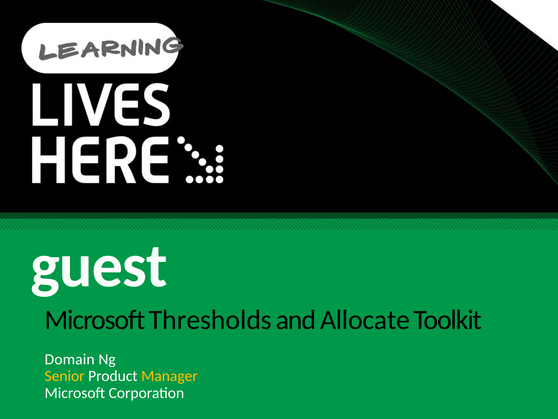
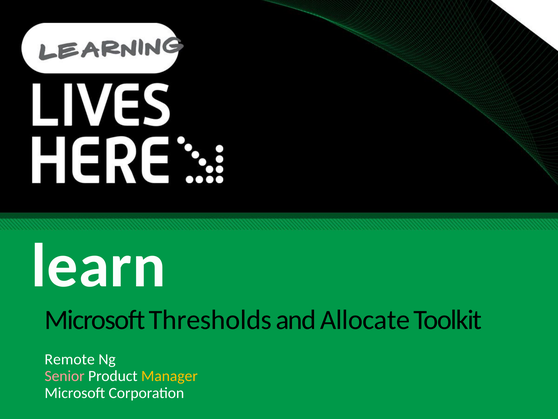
guest: guest -> learn
Domain: Domain -> Remote
Senior colour: yellow -> pink
